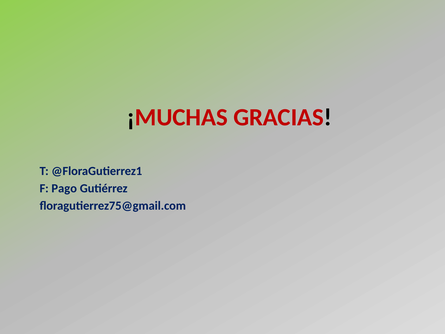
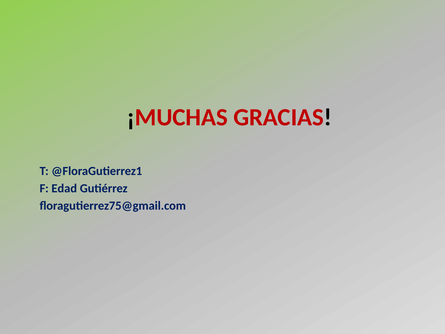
Pago: Pago -> Edad
